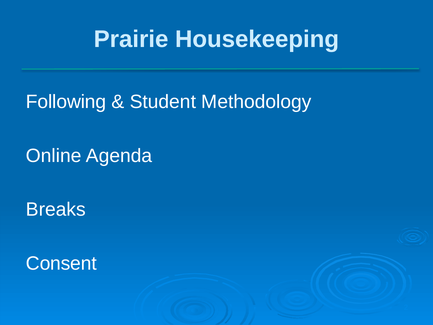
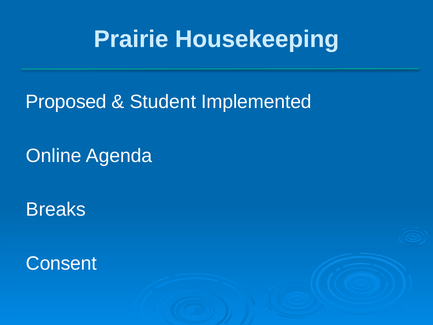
Following: Following -> Proposed
Methodology: Methodology -> Implemented
